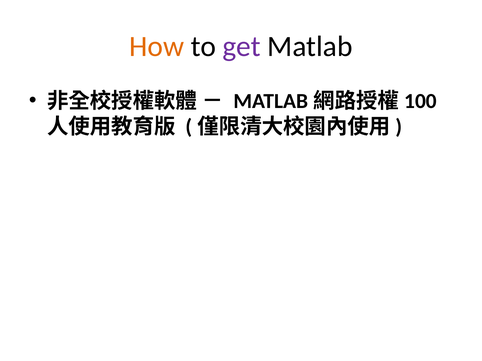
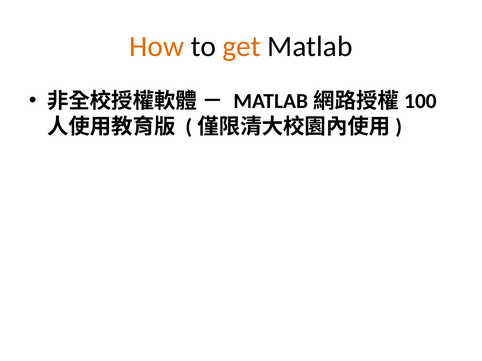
get colour: purple -> orange
